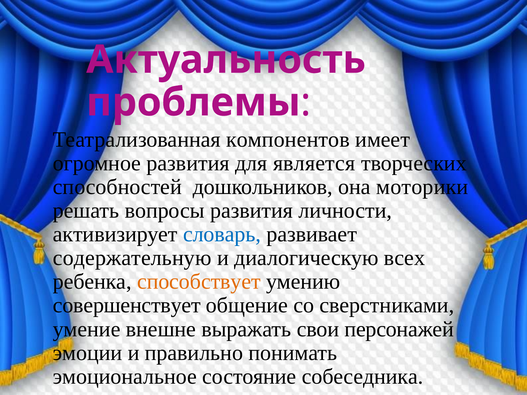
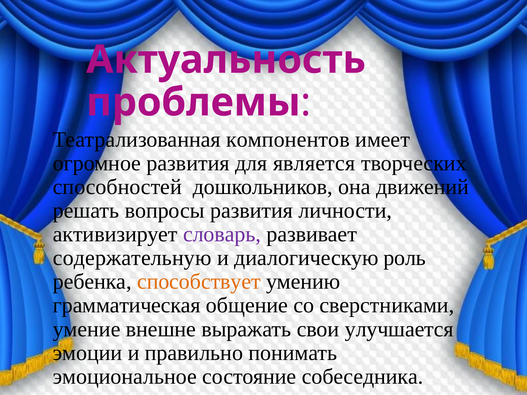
моторики: моторики -> движений
словарь colour: blue -> purple
всех: всех -> роль
совершенствует: совершенствует -> грамматическая
персонажей: персонажей -> улучшается
